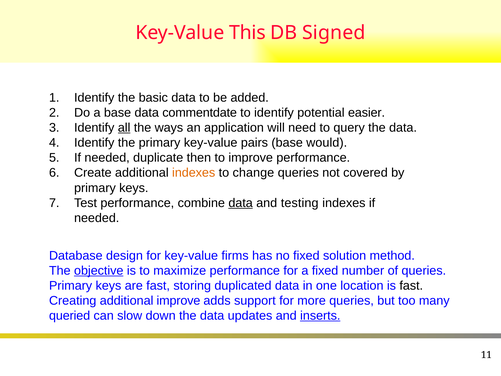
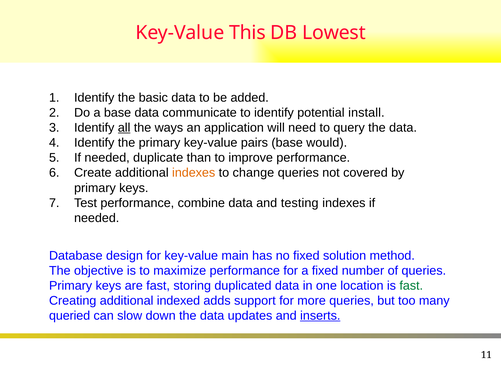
Signed: Signed -> Lowest
commentdate: commentdate -> communicate
easier: easier -> install
then: then -> than
data at (241, 203) underline: present -> none
firms: firms -> main
objective underline: present -> none
fast at (411, 285) colour: black -> green
additional improve: improve -> indexed
